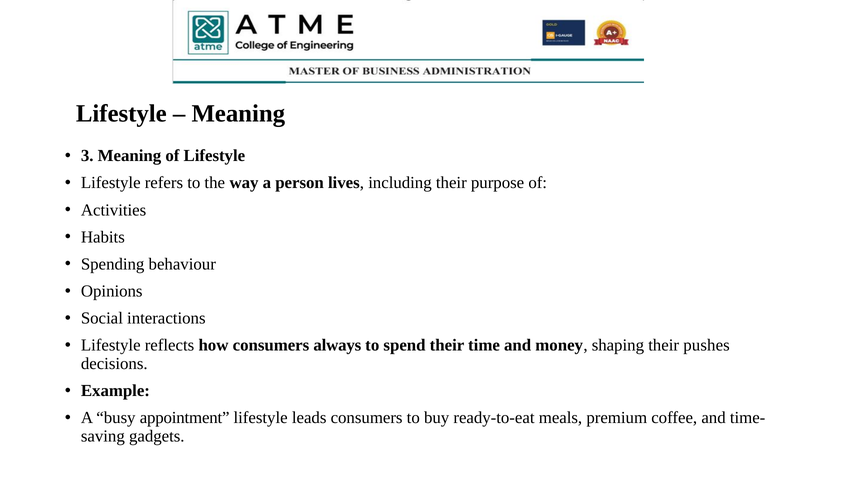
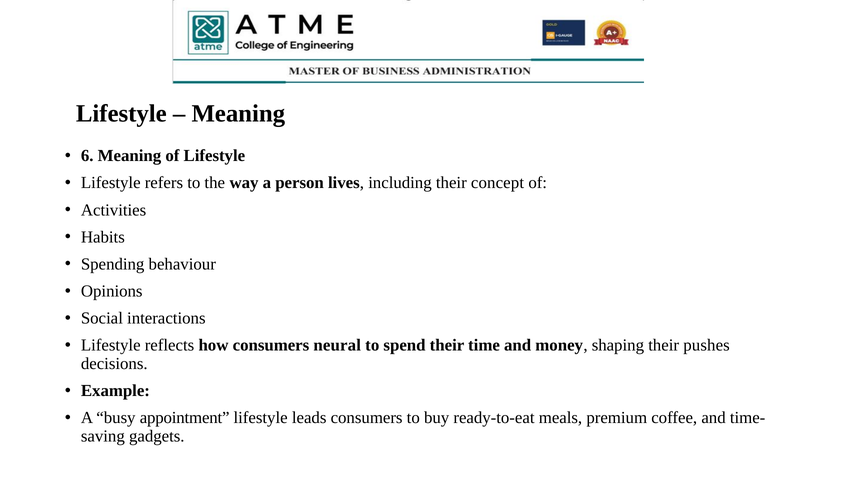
3: 3 -> 6
purpose: purpose -> concept
always: always -> neural
